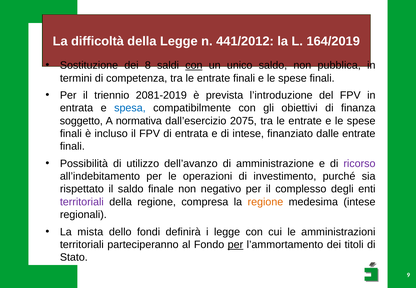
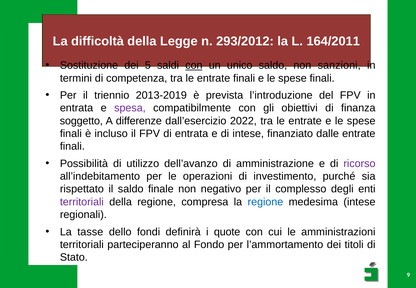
441/2012: 441/2012 -> 293/2012
164/2019: 164/2019 -> 164/2011
8: 8 -> 5
pubblica: pubblica -> sanzioni
2081-2019: 2081-2019 -> 2013-2019
spesa colour: blue -> purple
normativa: normativa -> differenze
2075: 2075 -> 2022
regione at (265, 202) colour: orange -> blue
mista: mista -> tasse
i legge: legge -> quote
per at (235, 245) underline: present -> none
